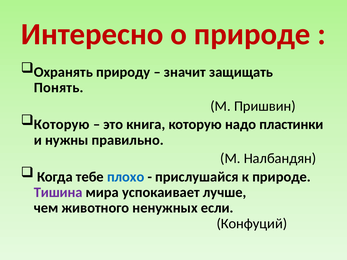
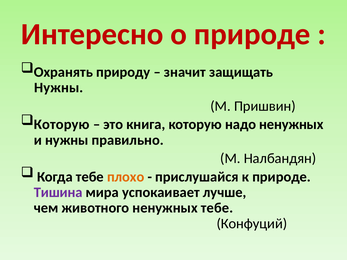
Понять at (59, 88): Понять -> Нужны
надо пластинки: пластинки -> ненужных
плохо colour: blue -> orange
ненужных если: если -> тебе
